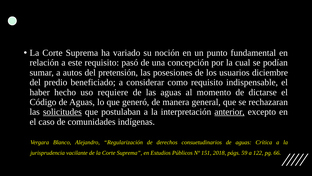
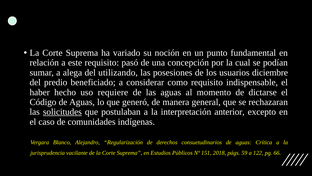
autos: autos -> alega
pretensión: pretensión -> utilizando
anterior underline: present -> none
